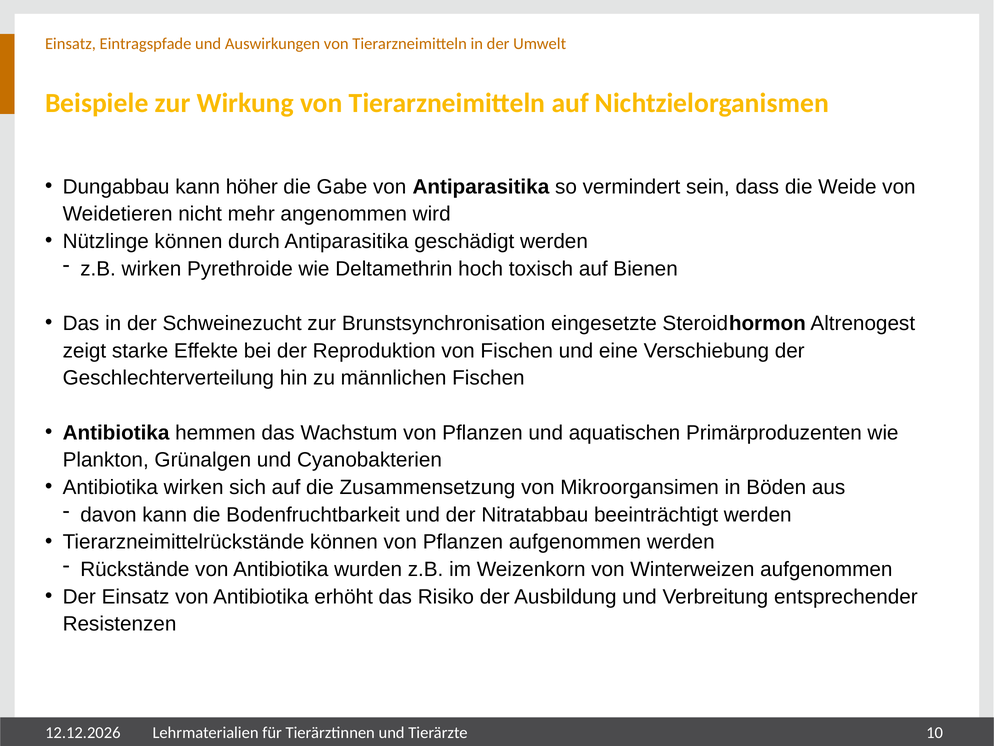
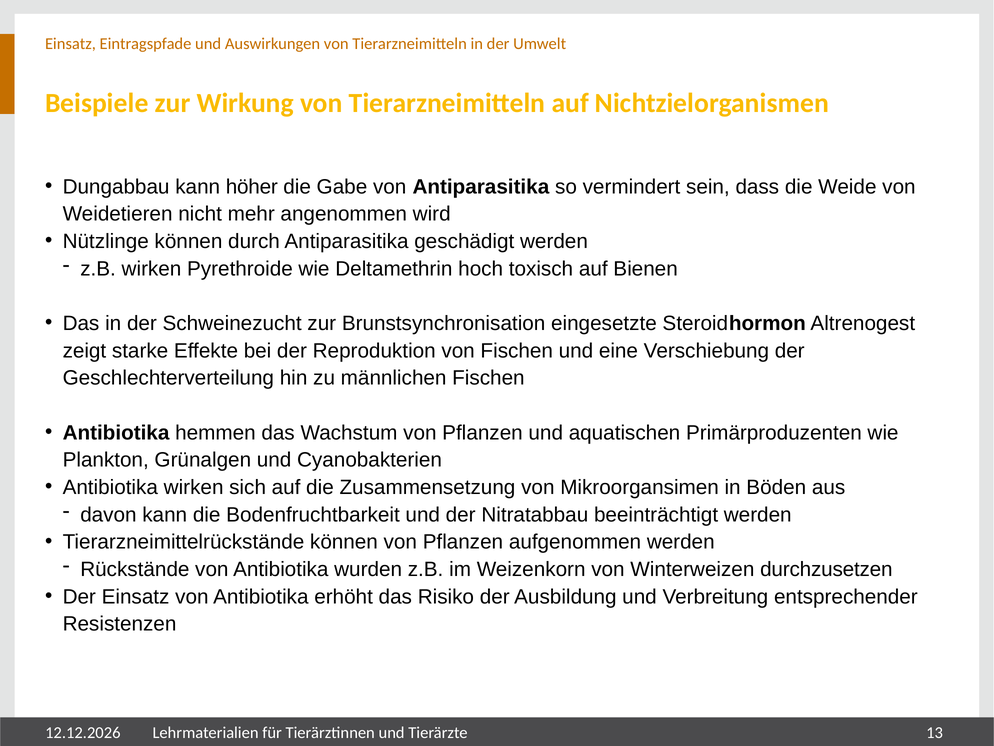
Winterweizen aufgenommen: aufgenommen -> durchzusetzen
10: 10 -> 13
